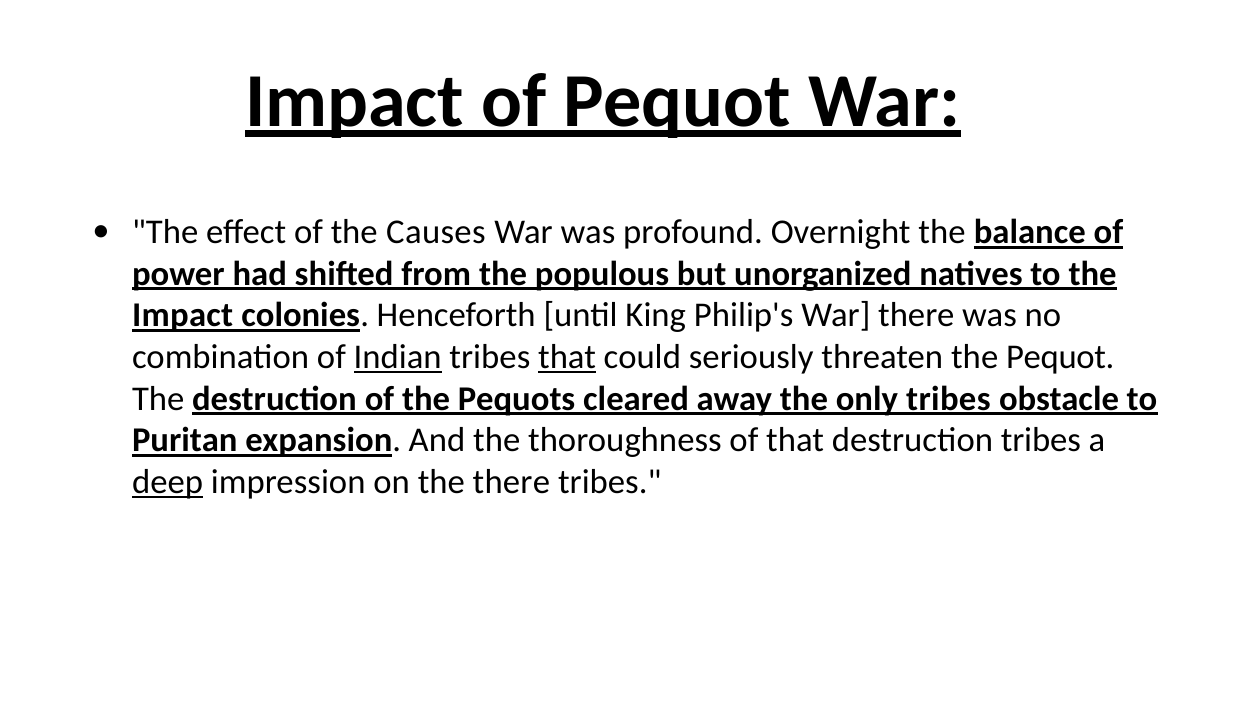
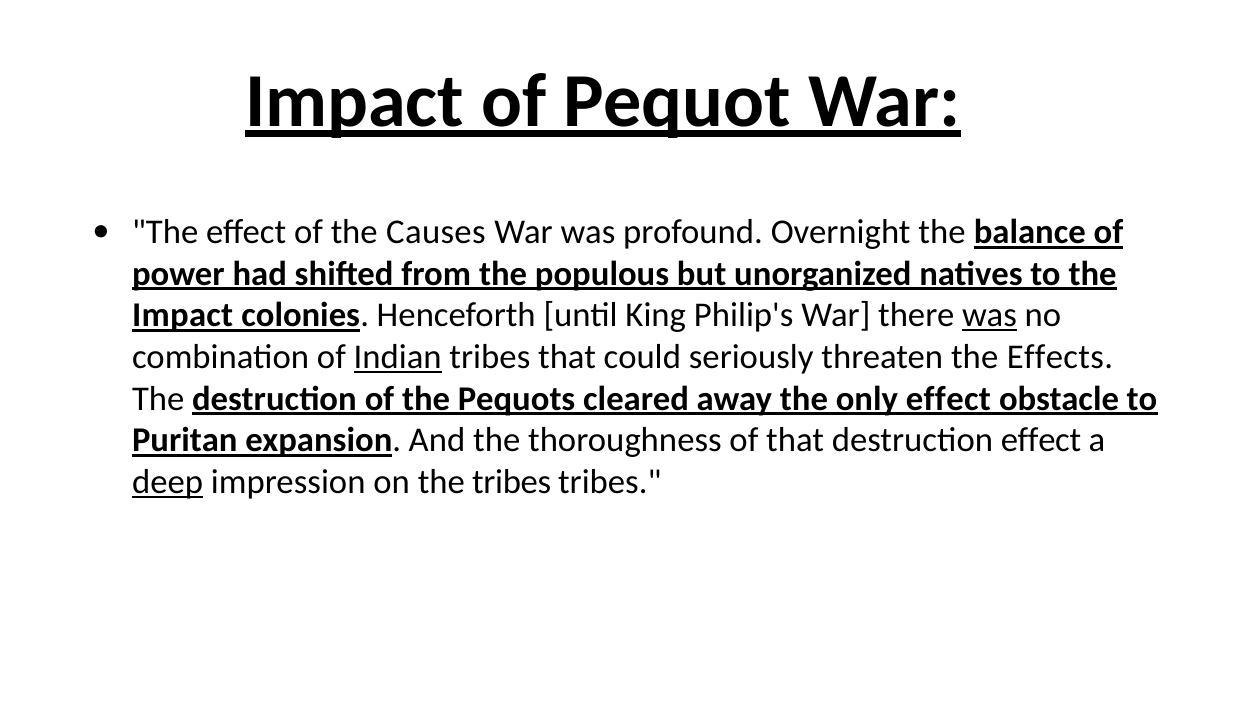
was at (989, 316) underline: none -> present
that at (567, 357) underline: present -> none
the Pequot: Pequot -> Effects
only tribes: tribes -> effect
destruction tribes: tribes -> effect
the there: there -> tribes
